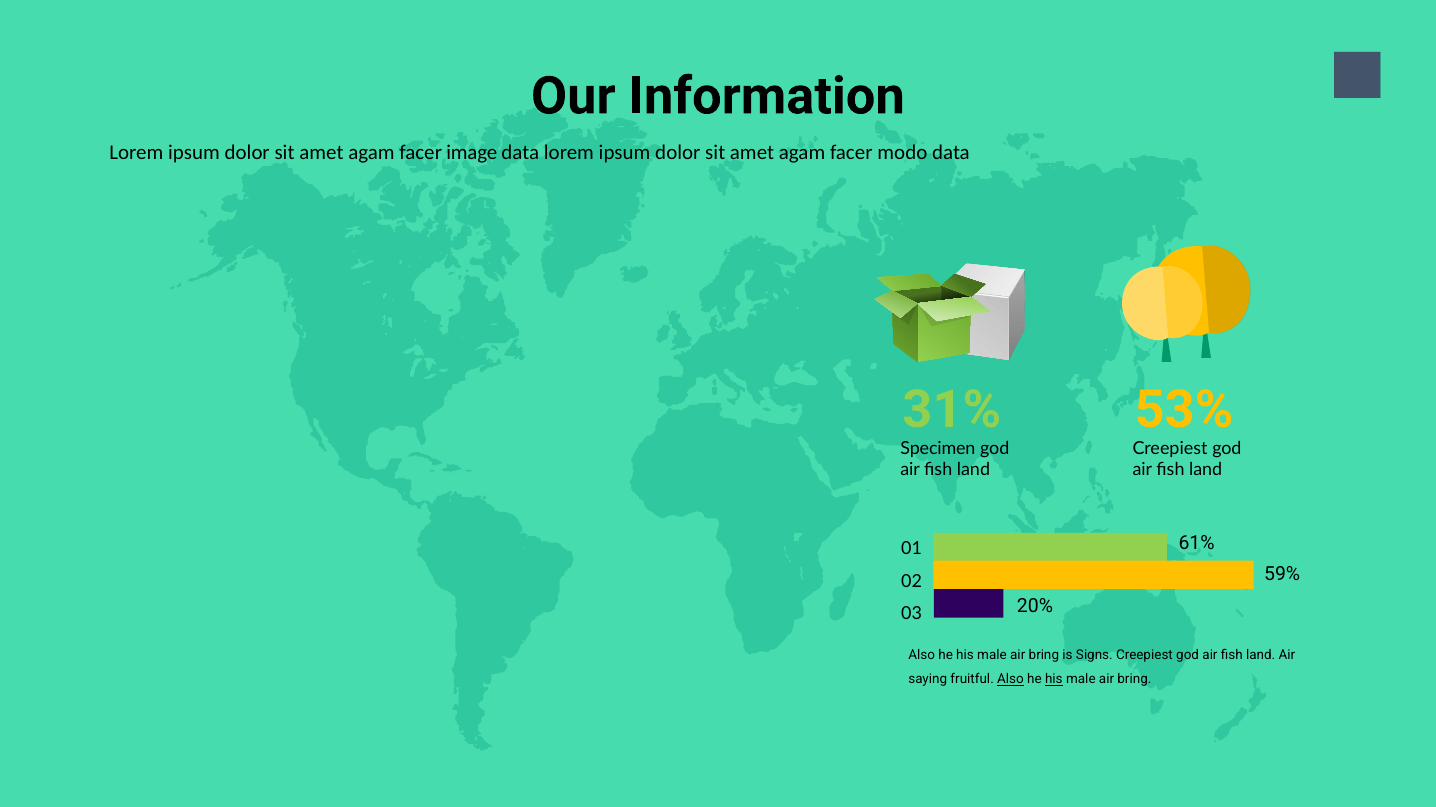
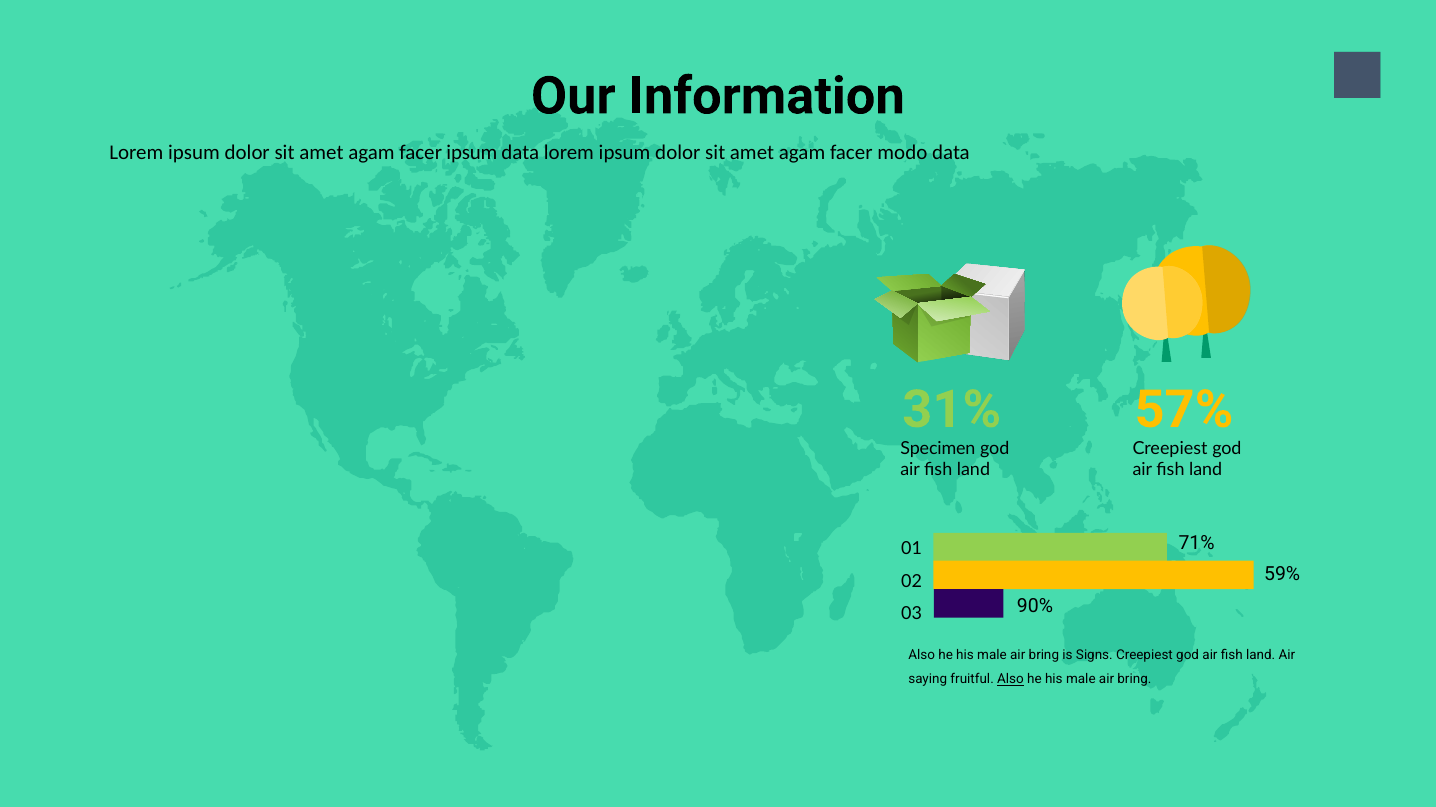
facer image: image -> ipsum
53%: 53% -> 57%
61%: 61% -> 71%
20%: 20% -> 90%
his at (1054, 680) underline: present -> none
